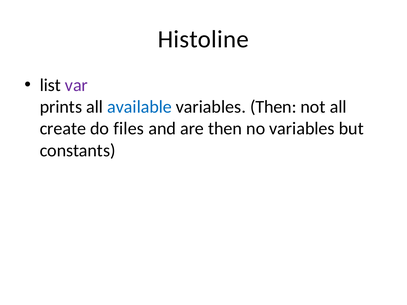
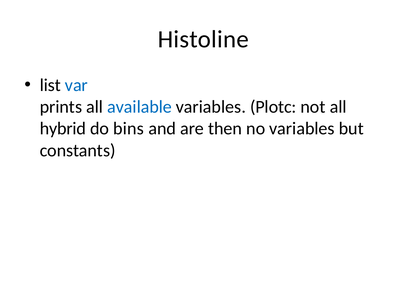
var colour: purple -> blue
variables Then: Then -> Plotc
create: create -> hybrid
files: files -> bins
